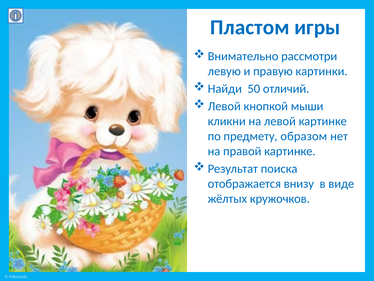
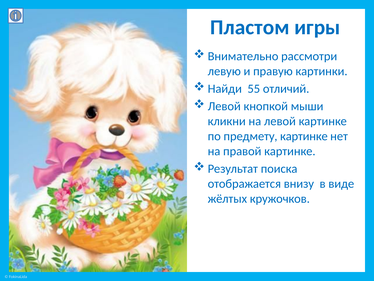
50: 50 -> 55
предмету образом: образом -> картинке
